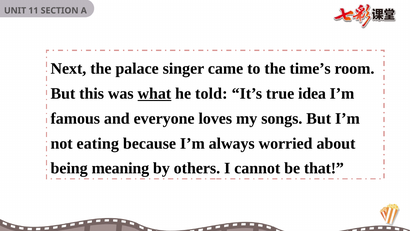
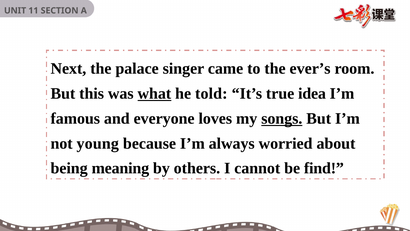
time’s: time’s -> ever’s
songs underline: none -> present
eating: eating -> young
that: that -> find
